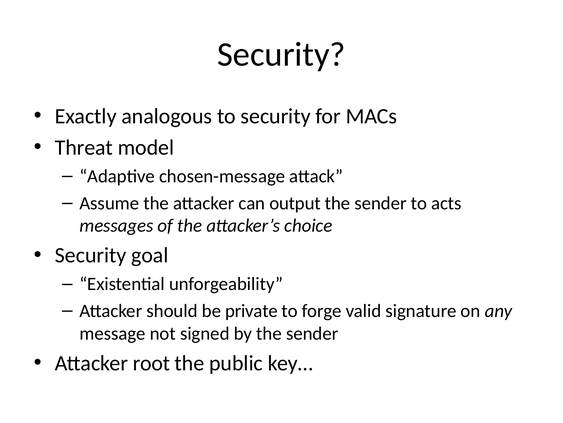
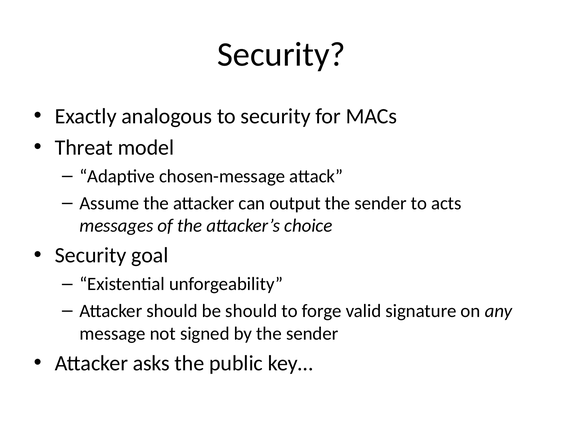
be private: private -> should
root: root -> asks
